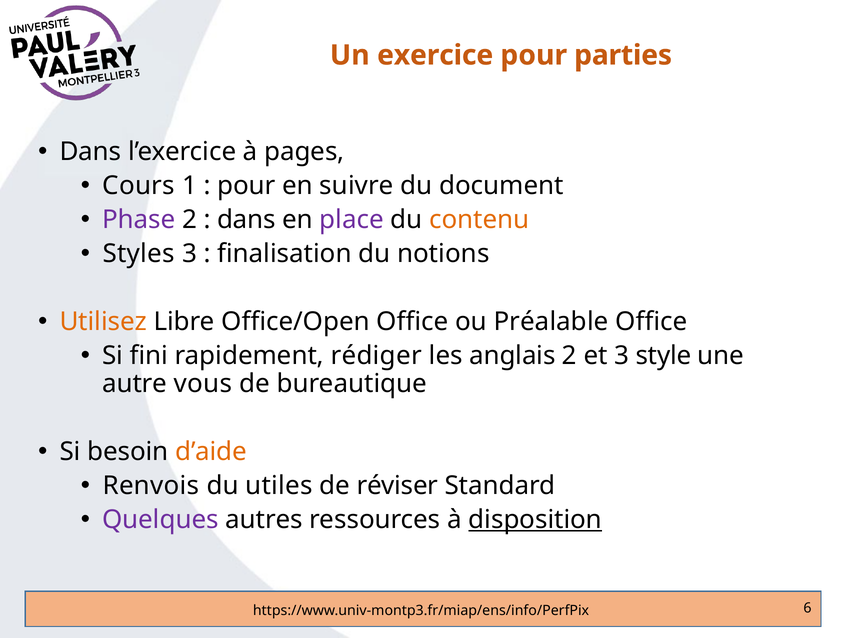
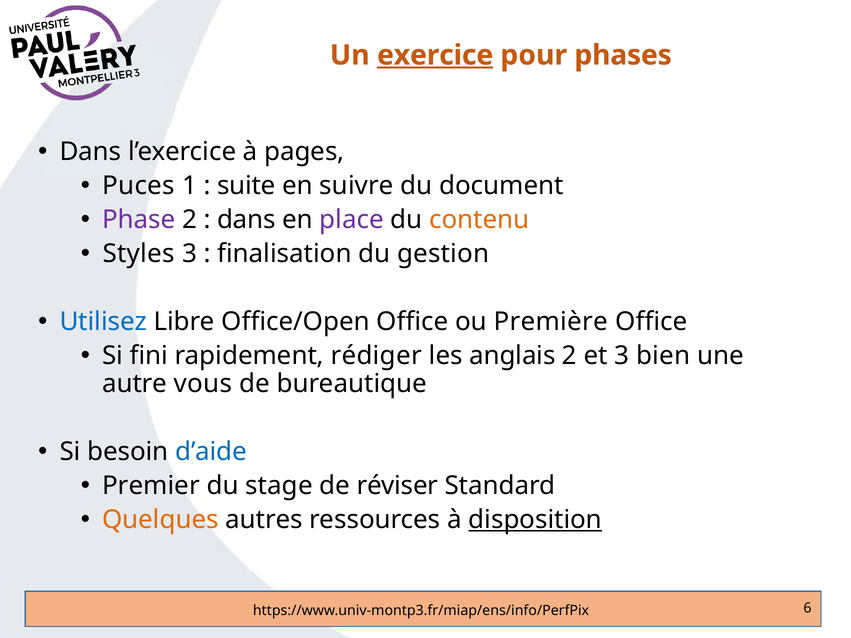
exercice underline: none -> present
parties: parties -> phases
Cours: Cours -> Puces
pour at (246, 186): pour -> suite
notions: notions -> gestion
Utilisez colour: orange -> blue
Préalable: Préalable -> Première
style: style -> bien
d’aide colour: orange -> blue
Renvois: Renvois -> Premier
utiles: utiles -> stage
Quelques colour: purple -> orange
